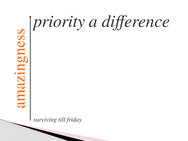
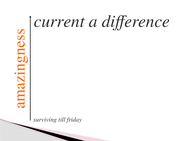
priority: priority -> current
